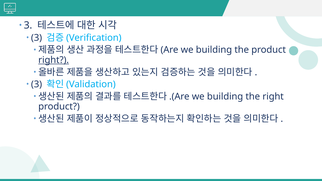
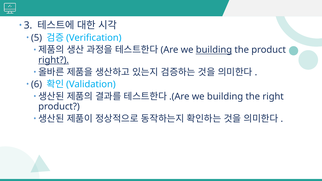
3 at (37, 38): 3 -> 5
building at (214, 50) underline: none -> present
3 at (37, 84): 3 -> 6
